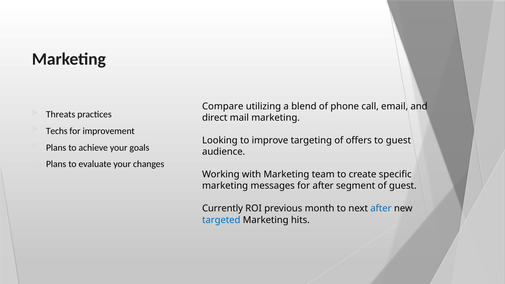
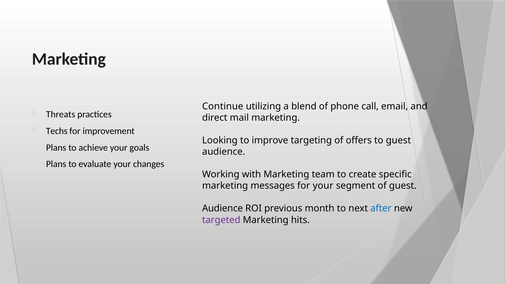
Compare: Compare -> Continue
for after: after -> your
Currently at (223, 209): Currently -> Audience
targeted colour: blue -> purple
